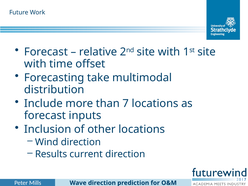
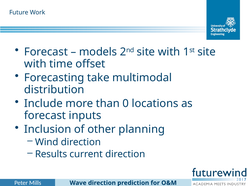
relative: relative -> models
7: 7 -> 0
other locations: locations -> planning
